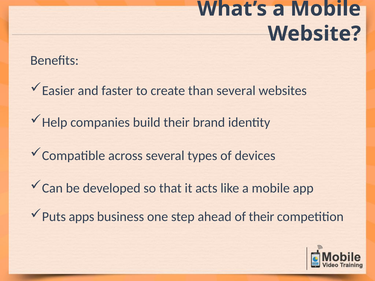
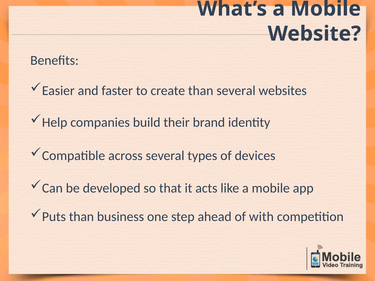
Puts apps: apps -> than
of their: their -> with
